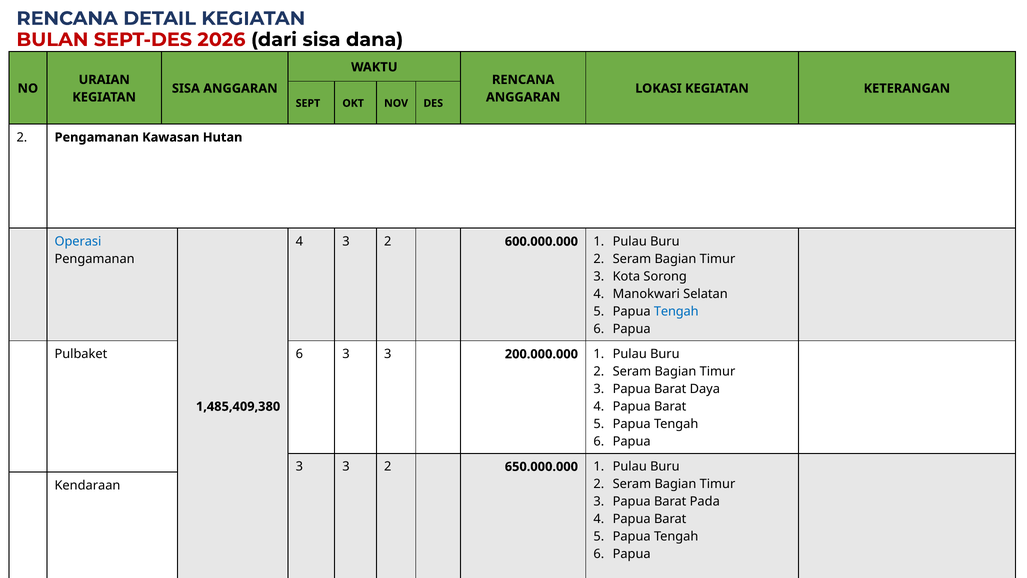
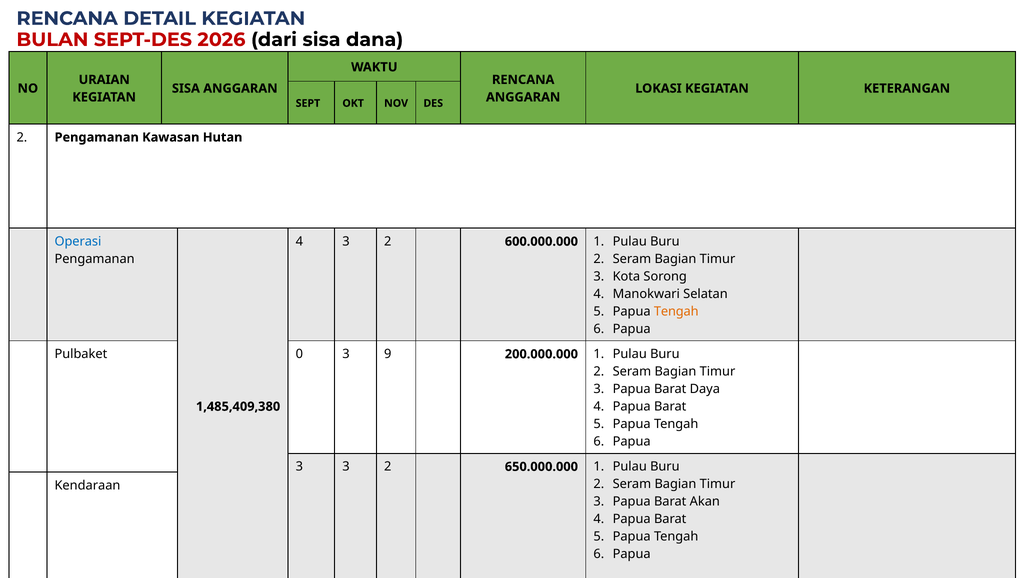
Tengah at (676, 311) colour: blue -> orange
Pulbaket 6: 6 -> 0
3 at (388, 354): 3 -> 9
Pada: Pada -> Akan
